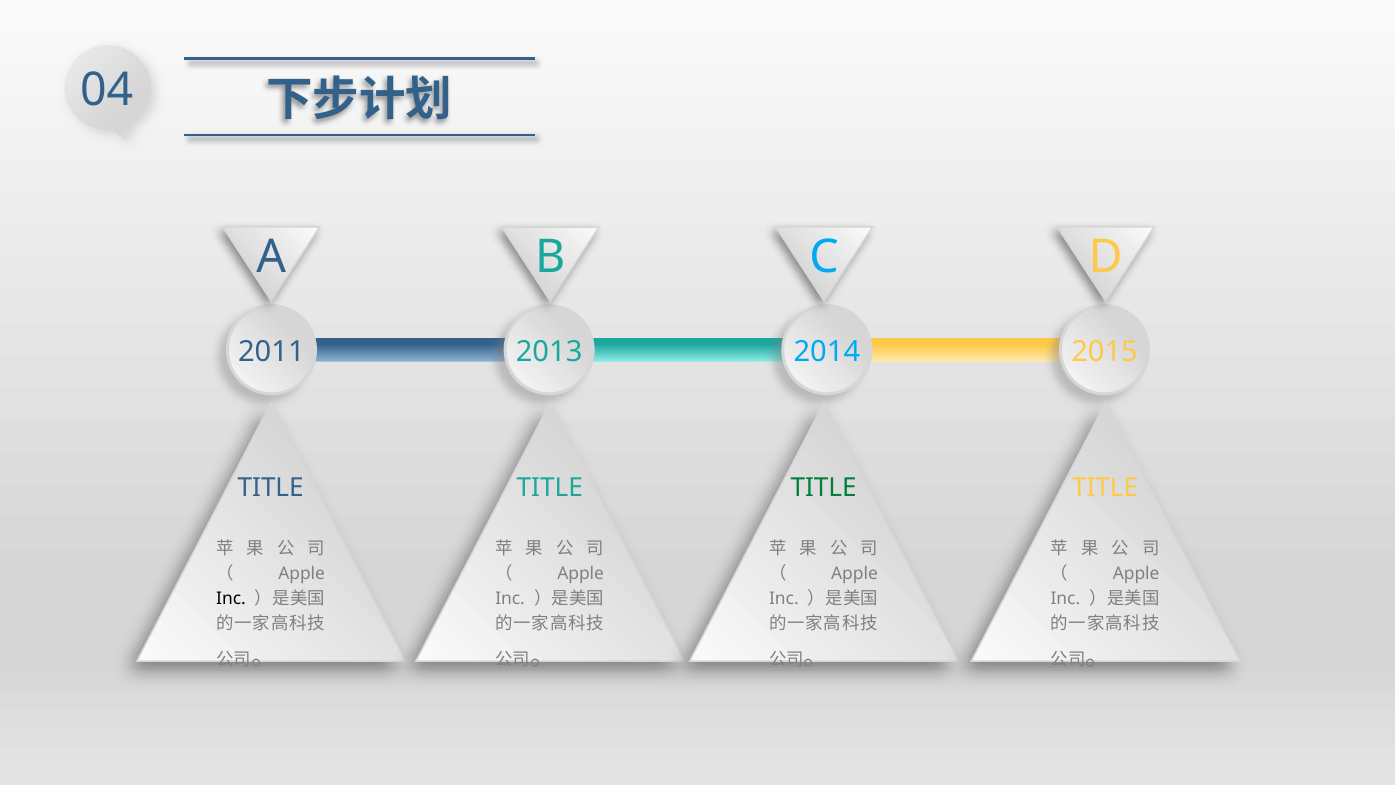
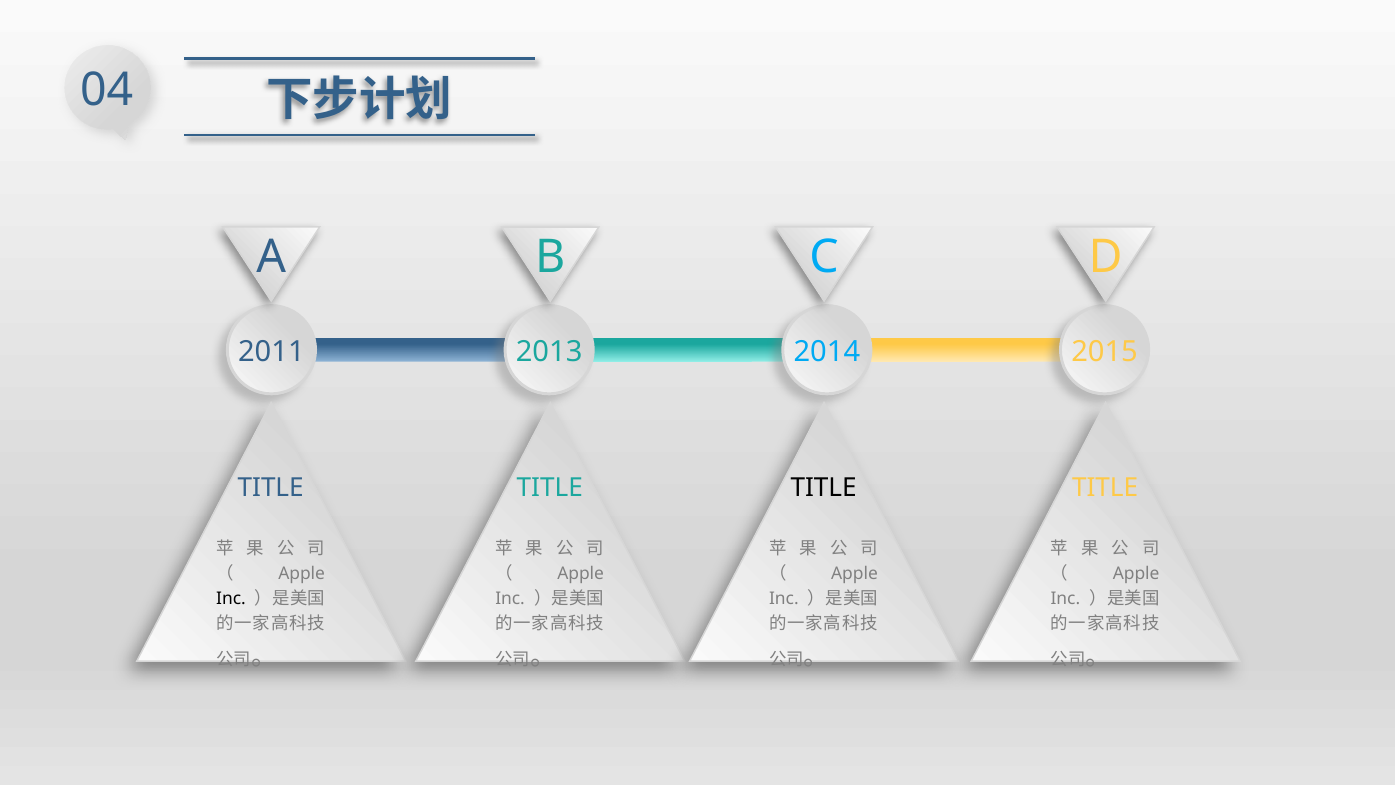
TITLE at (824, 487) colour: green -> black
